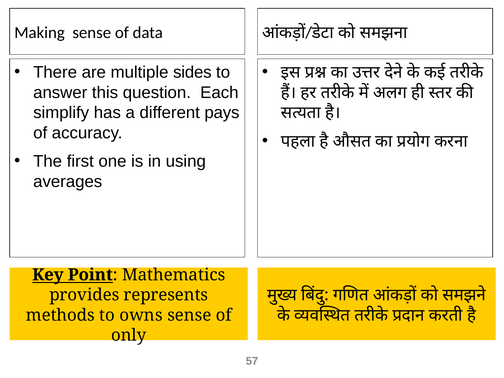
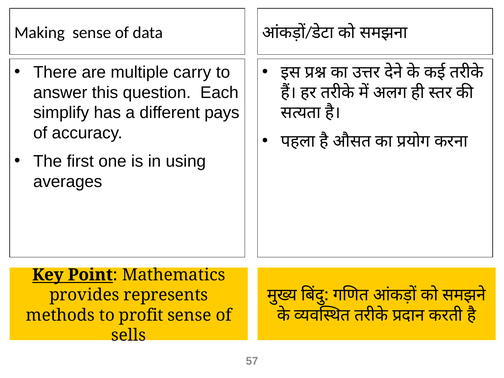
sides: sides -> carry
owns: owns -> profit
only: only -> sells
